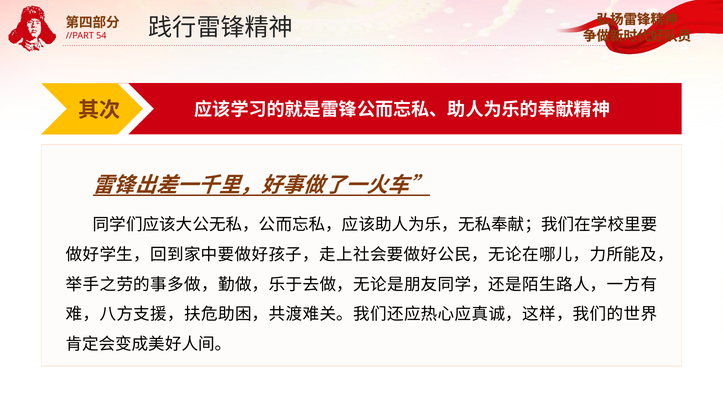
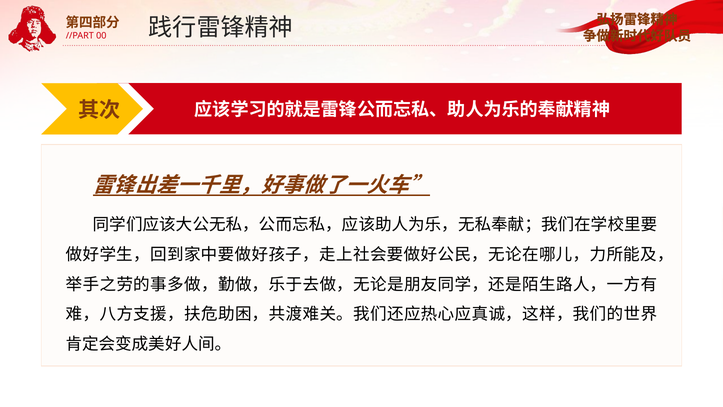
54: 54 -> 00
